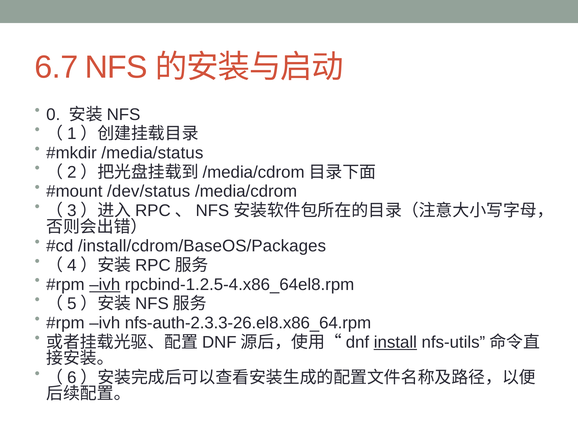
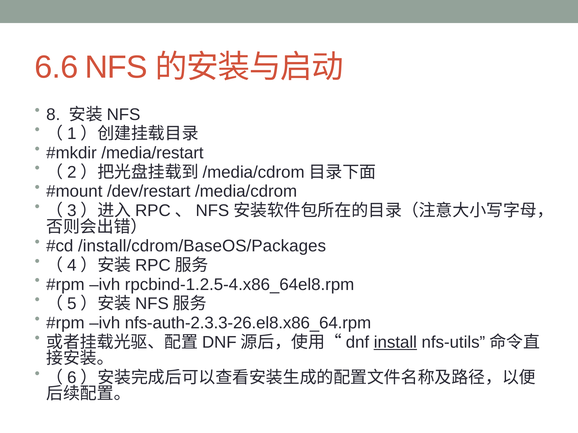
6.7: 6.7 -> 6.6
0: 0 -> 8
/media/status: /media/status -> /media/restart
/dev/status: /dev/status -> /dev/restart
ivh at (105, 285) underline: present -> none
